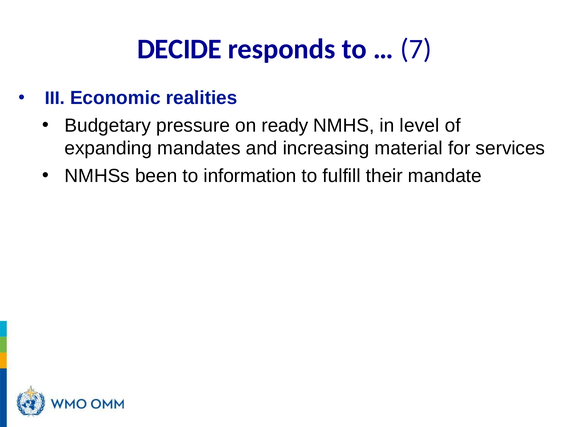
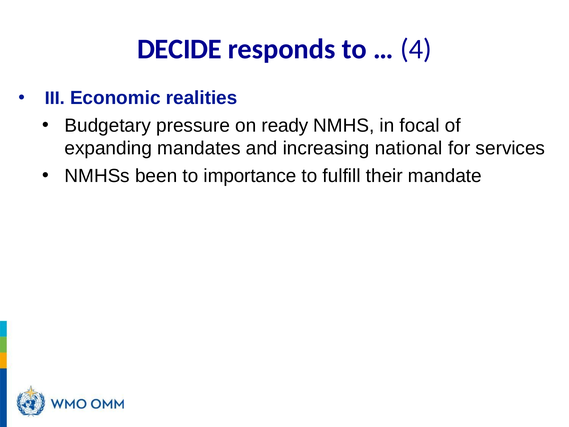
7: 7 -> 4
level: level -> focal
material: material -> national
information: information -> importance
